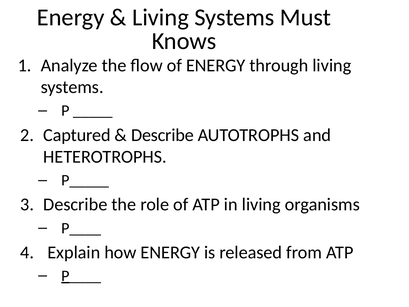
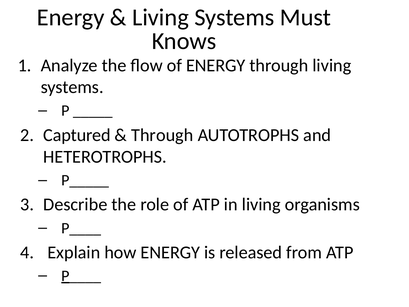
Describe at (162, 135): Describe -> Through
